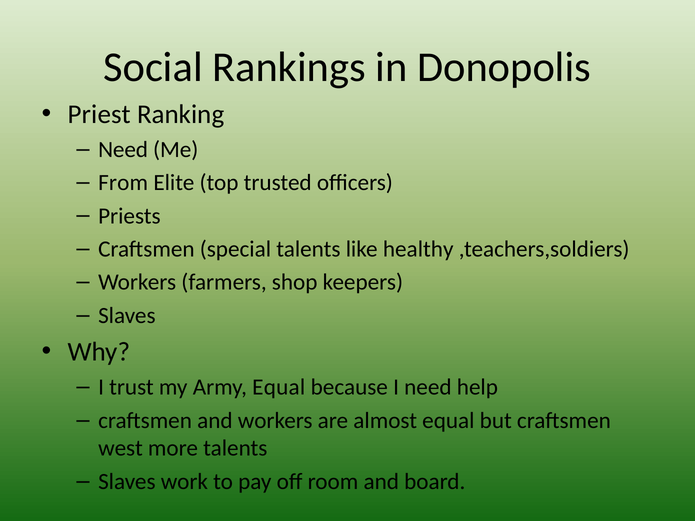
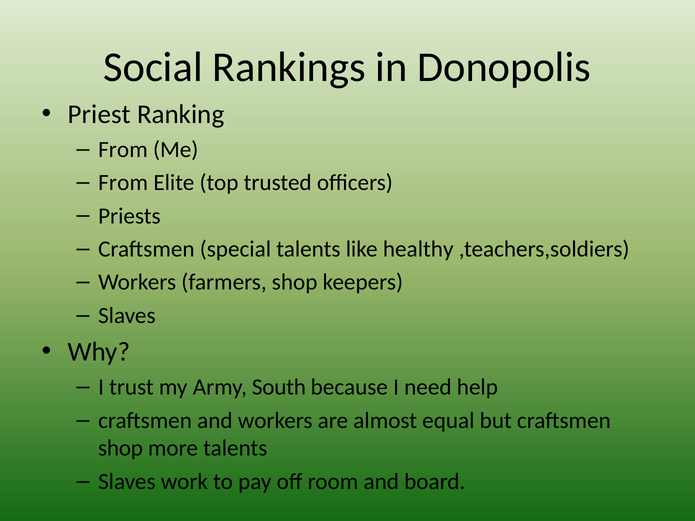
Need at (123, 150): Need -> From
Army Equal: Equal -> South
west at (120, 449): west -> shop
